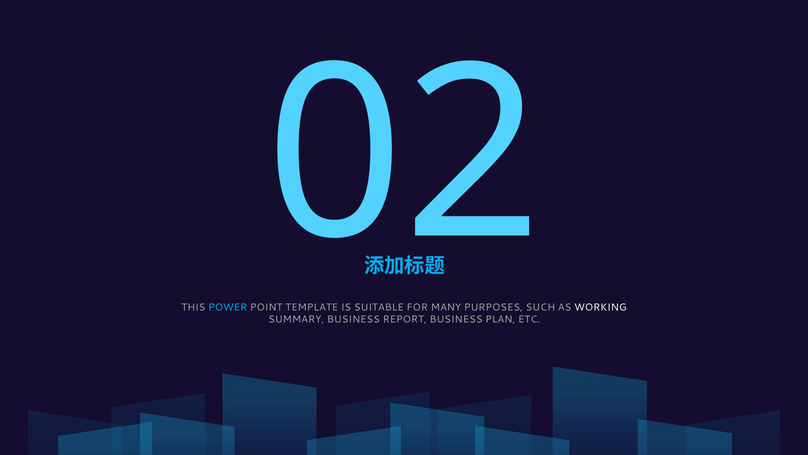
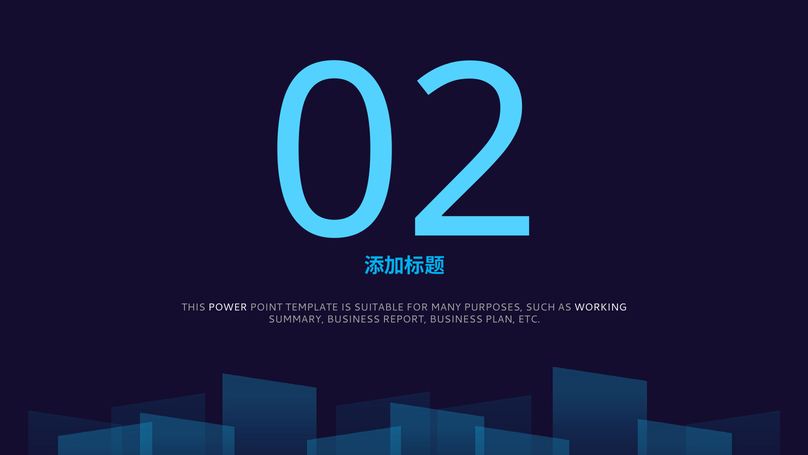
POWER colour: light blue -> white
